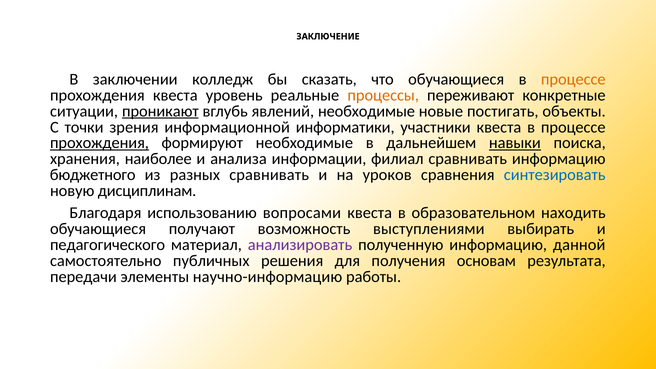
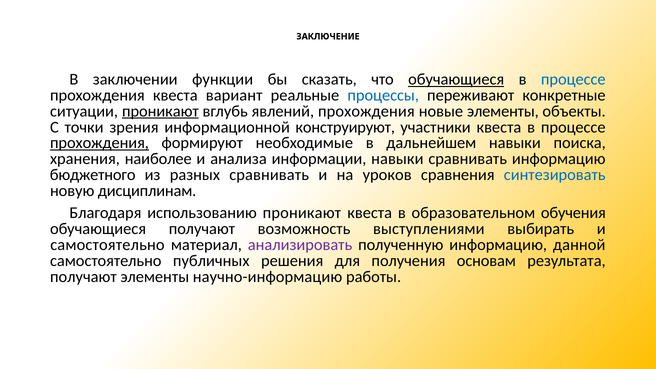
колледж: колледж -> функции
обучающиеся at (456, 79) underline: none -> present
процессе at (573, 79) colour: orange -> blue
уровень: уровень -> вариант
процессы colour: orange -> blue
явлений необходимые: необходимые -> прохождения
новые постигать: постигать -> элементы
информатики: информатики -> конструируют
навыки at (515, 143) underline: present -> none
информации филиал: филиал -> навыки
использованию вопросами: вопросами -> проникают
находить: находить -> обучения
педагогического at (108, 245): педагогического -> самостоятельно
передачи at (83, 277): передачи -> получают
